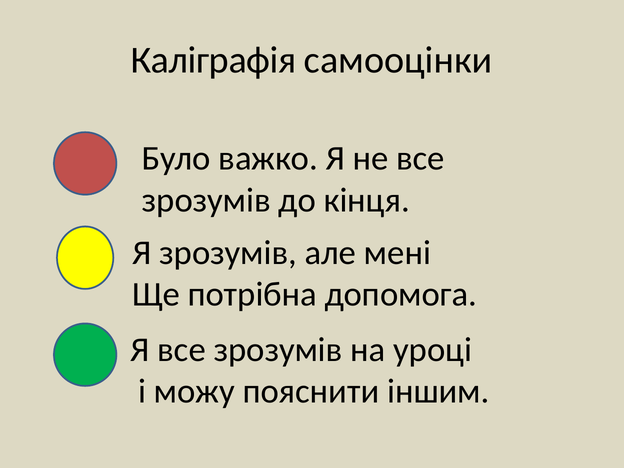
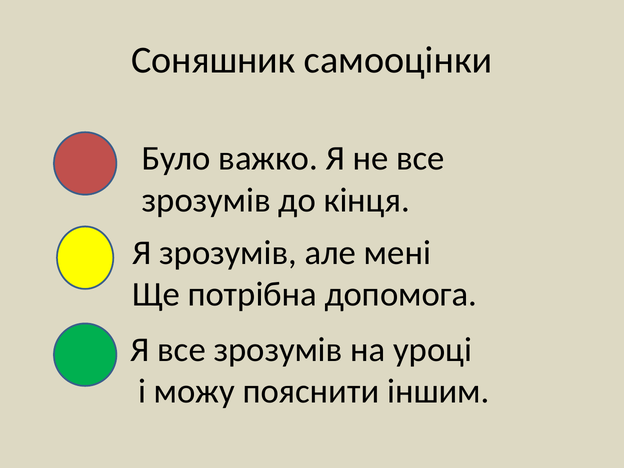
Каліграфія: Каліграфія -> Соняшник
